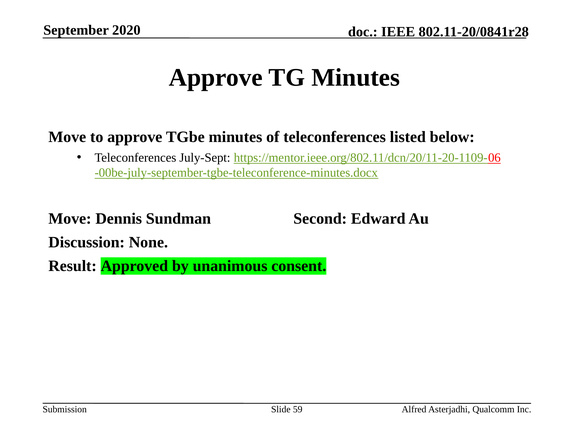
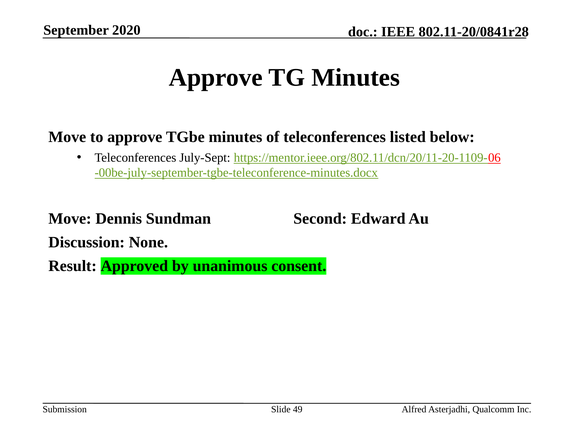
59: 59 -> 49
